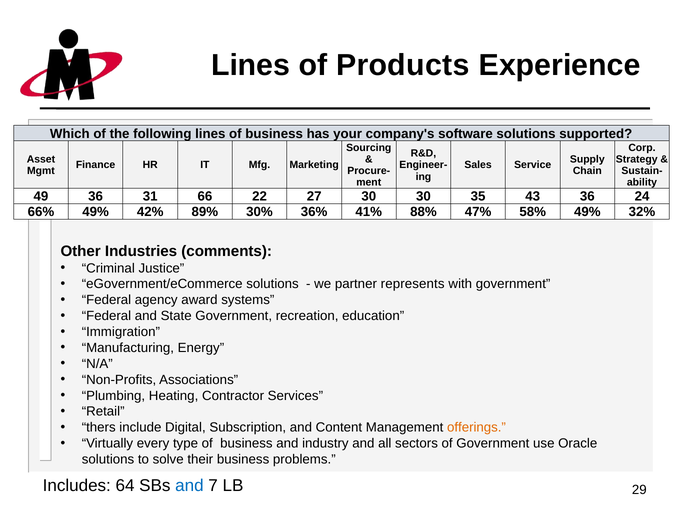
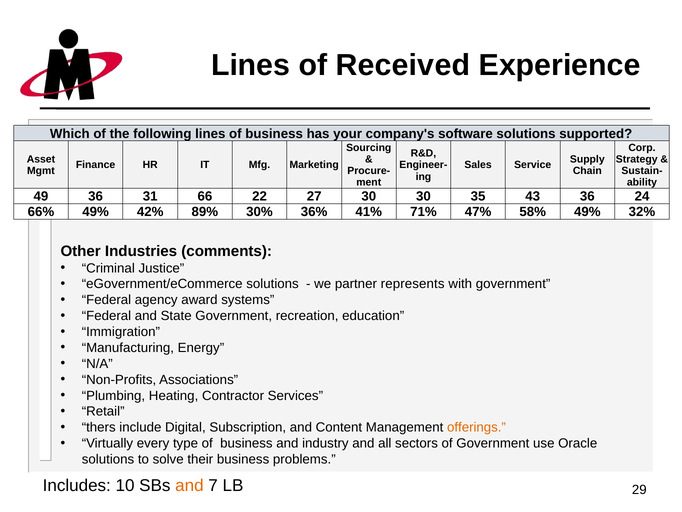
Products: Products -> Received
88%: 88% -> 71%
64: 64 -> 10
and at (189, 485) colour: blue -> orange
